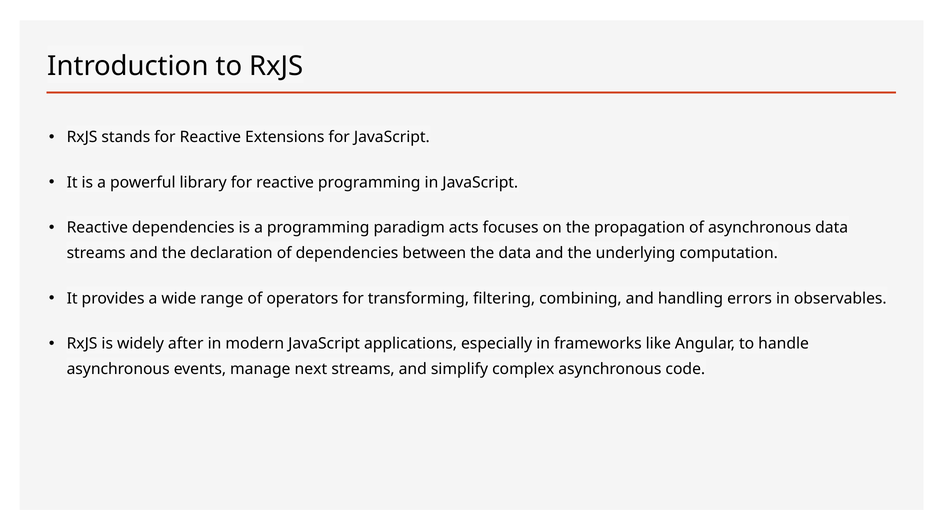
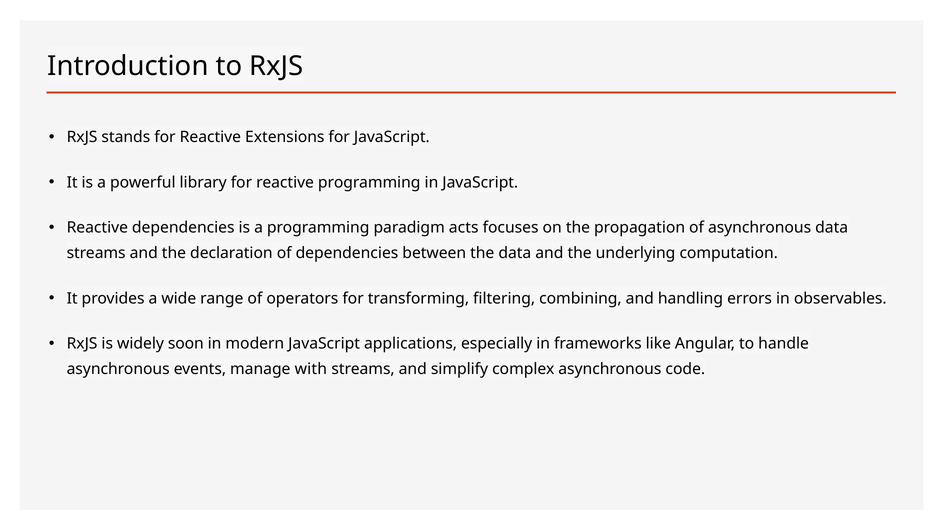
after: after -> soon
next: next -> with
